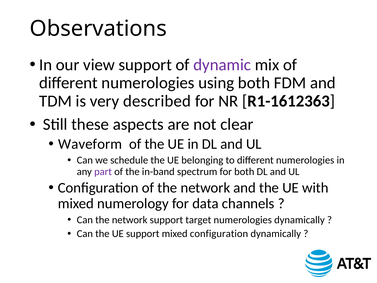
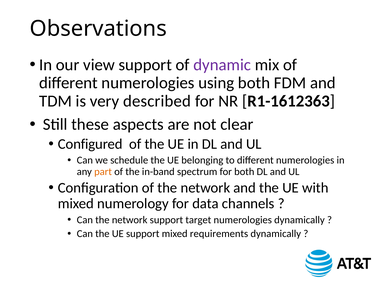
Waveform: Waveform -> Configured
part colour: purple -> orange
mixed configuration: configuration -> requirements
